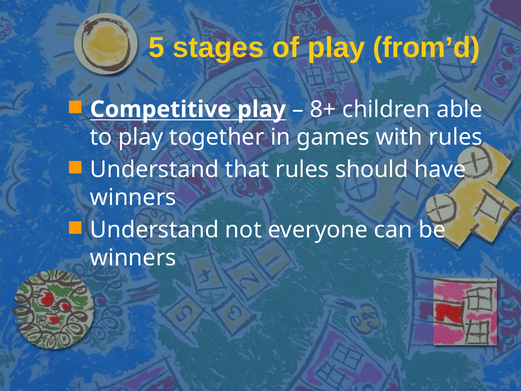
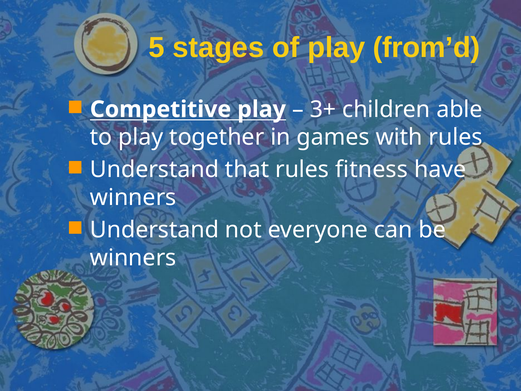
8+: 8+ -> 3+
should: should -> fitness
